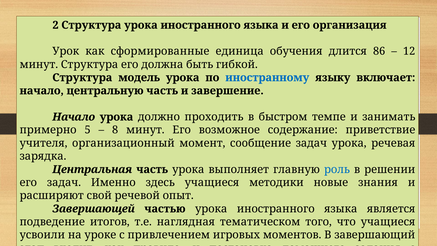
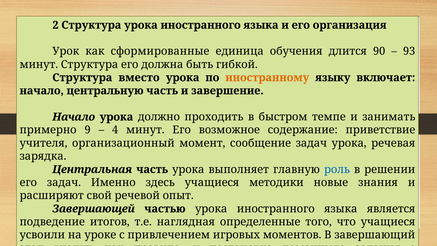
86: 86 -> 90
12: 12 -> 93
модель: модель -> вместо
иностранному colour: blue -> orange
5: 5 -> 9
8: 8 -> 4
тематическом: тематическом -> определенные
